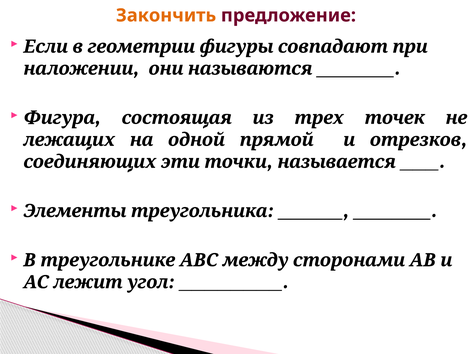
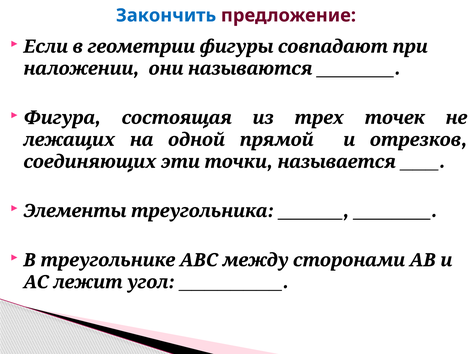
Закончить colour: orange -> blue
